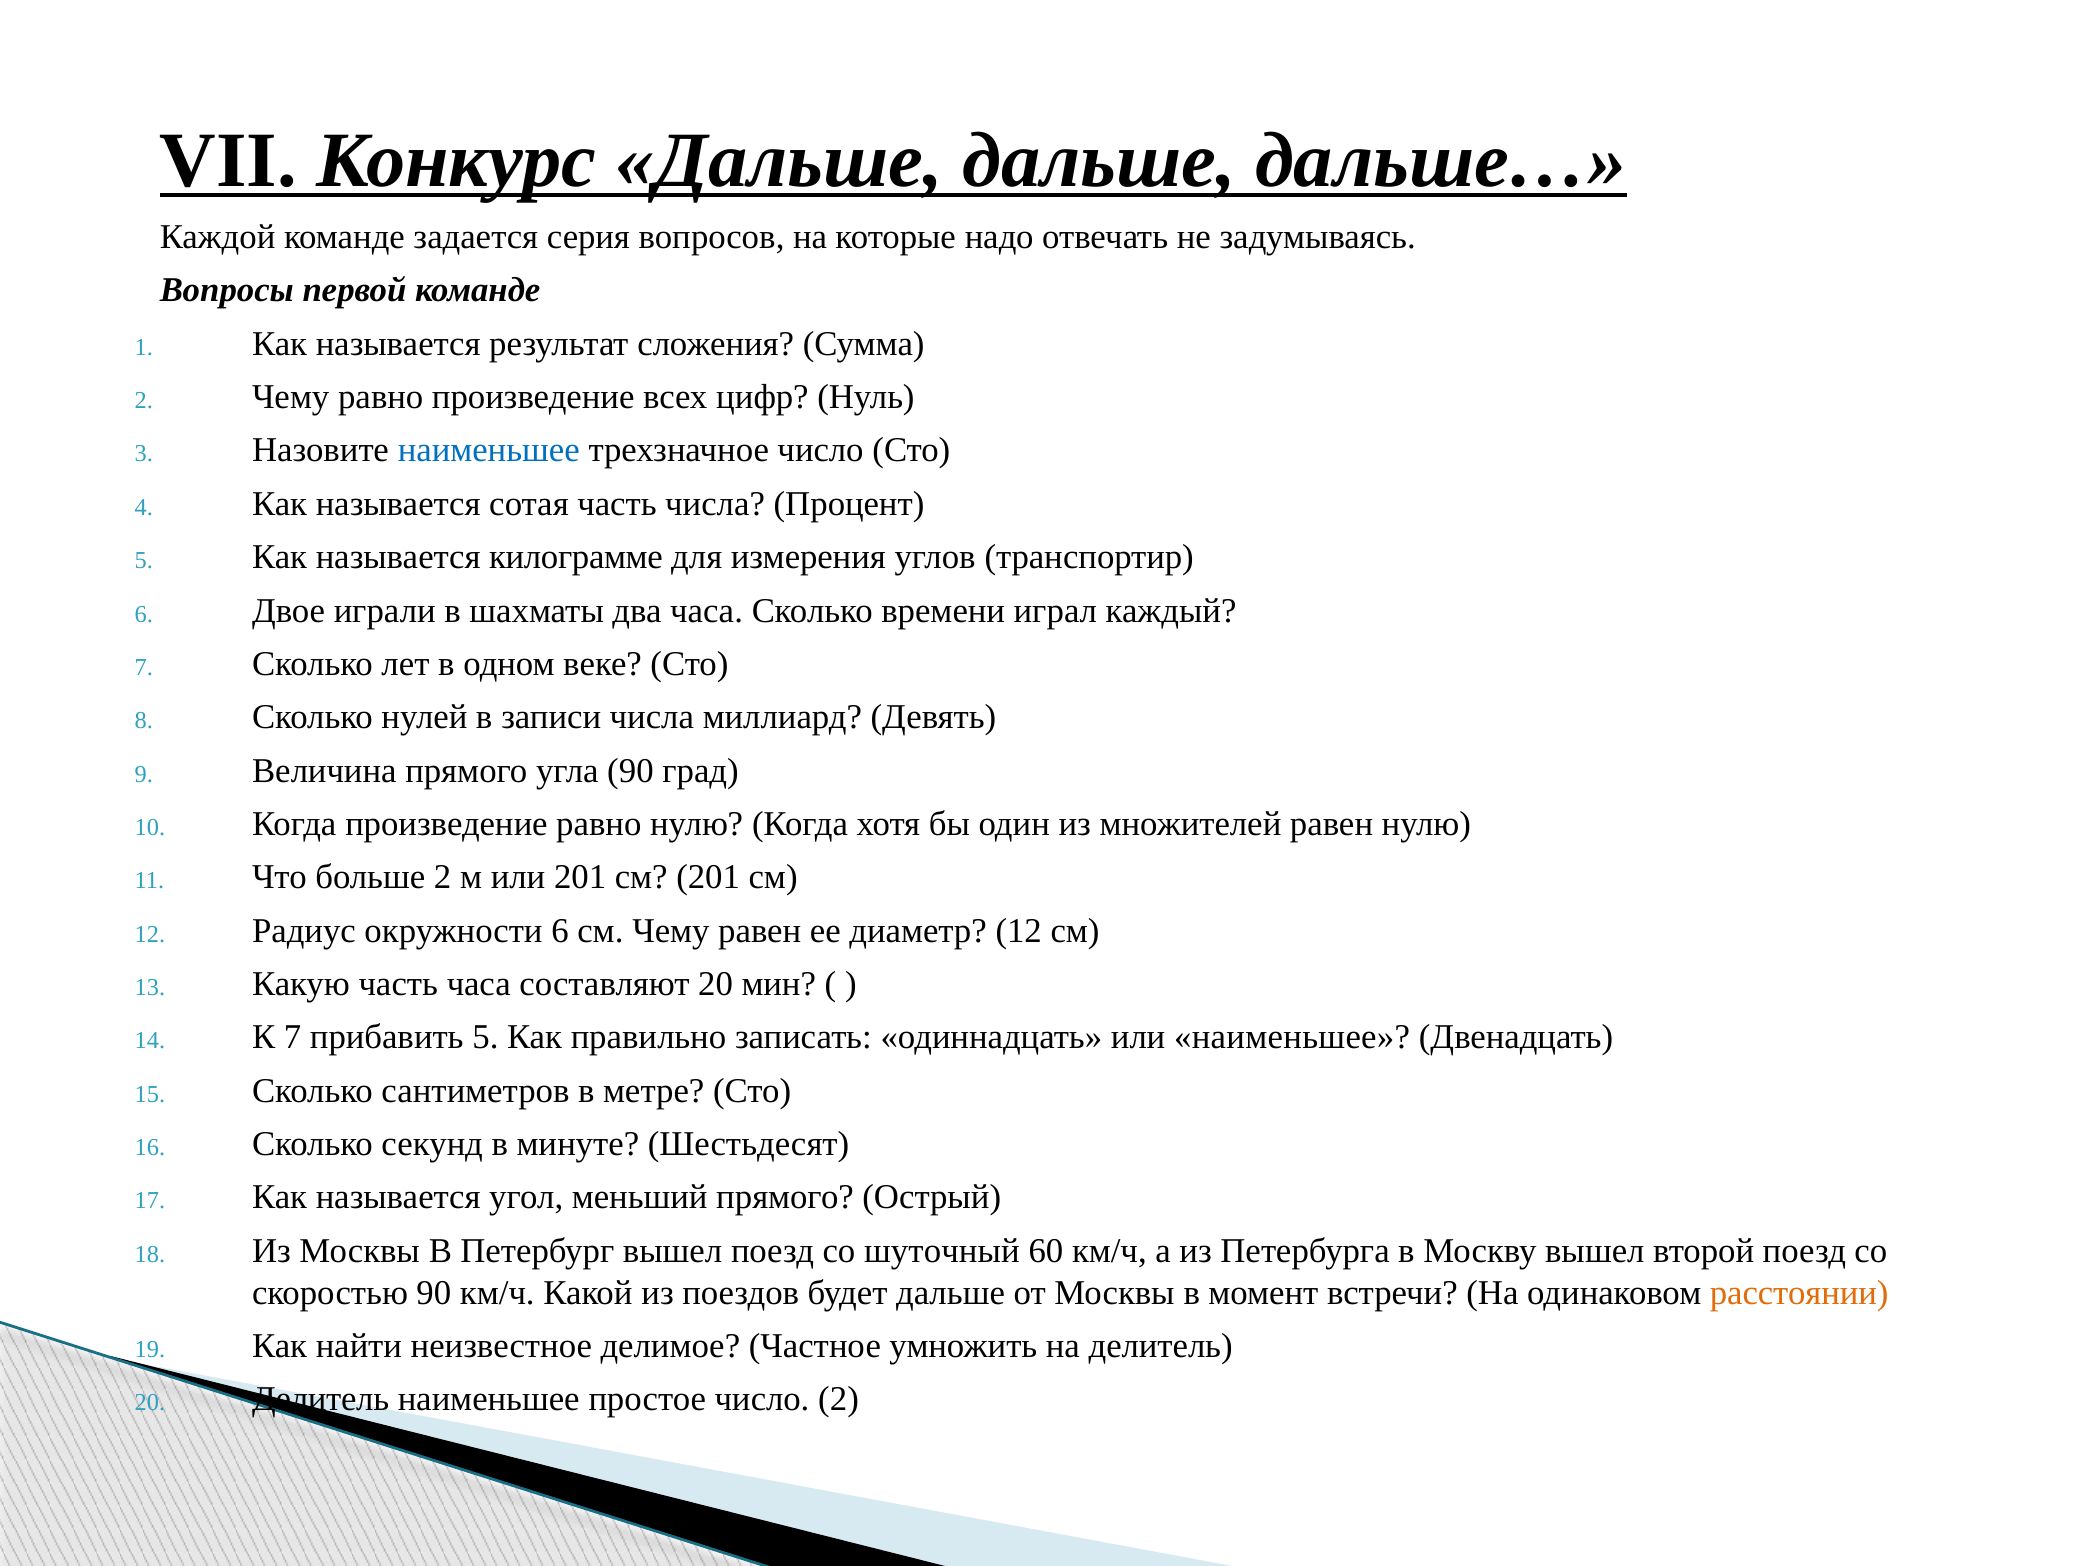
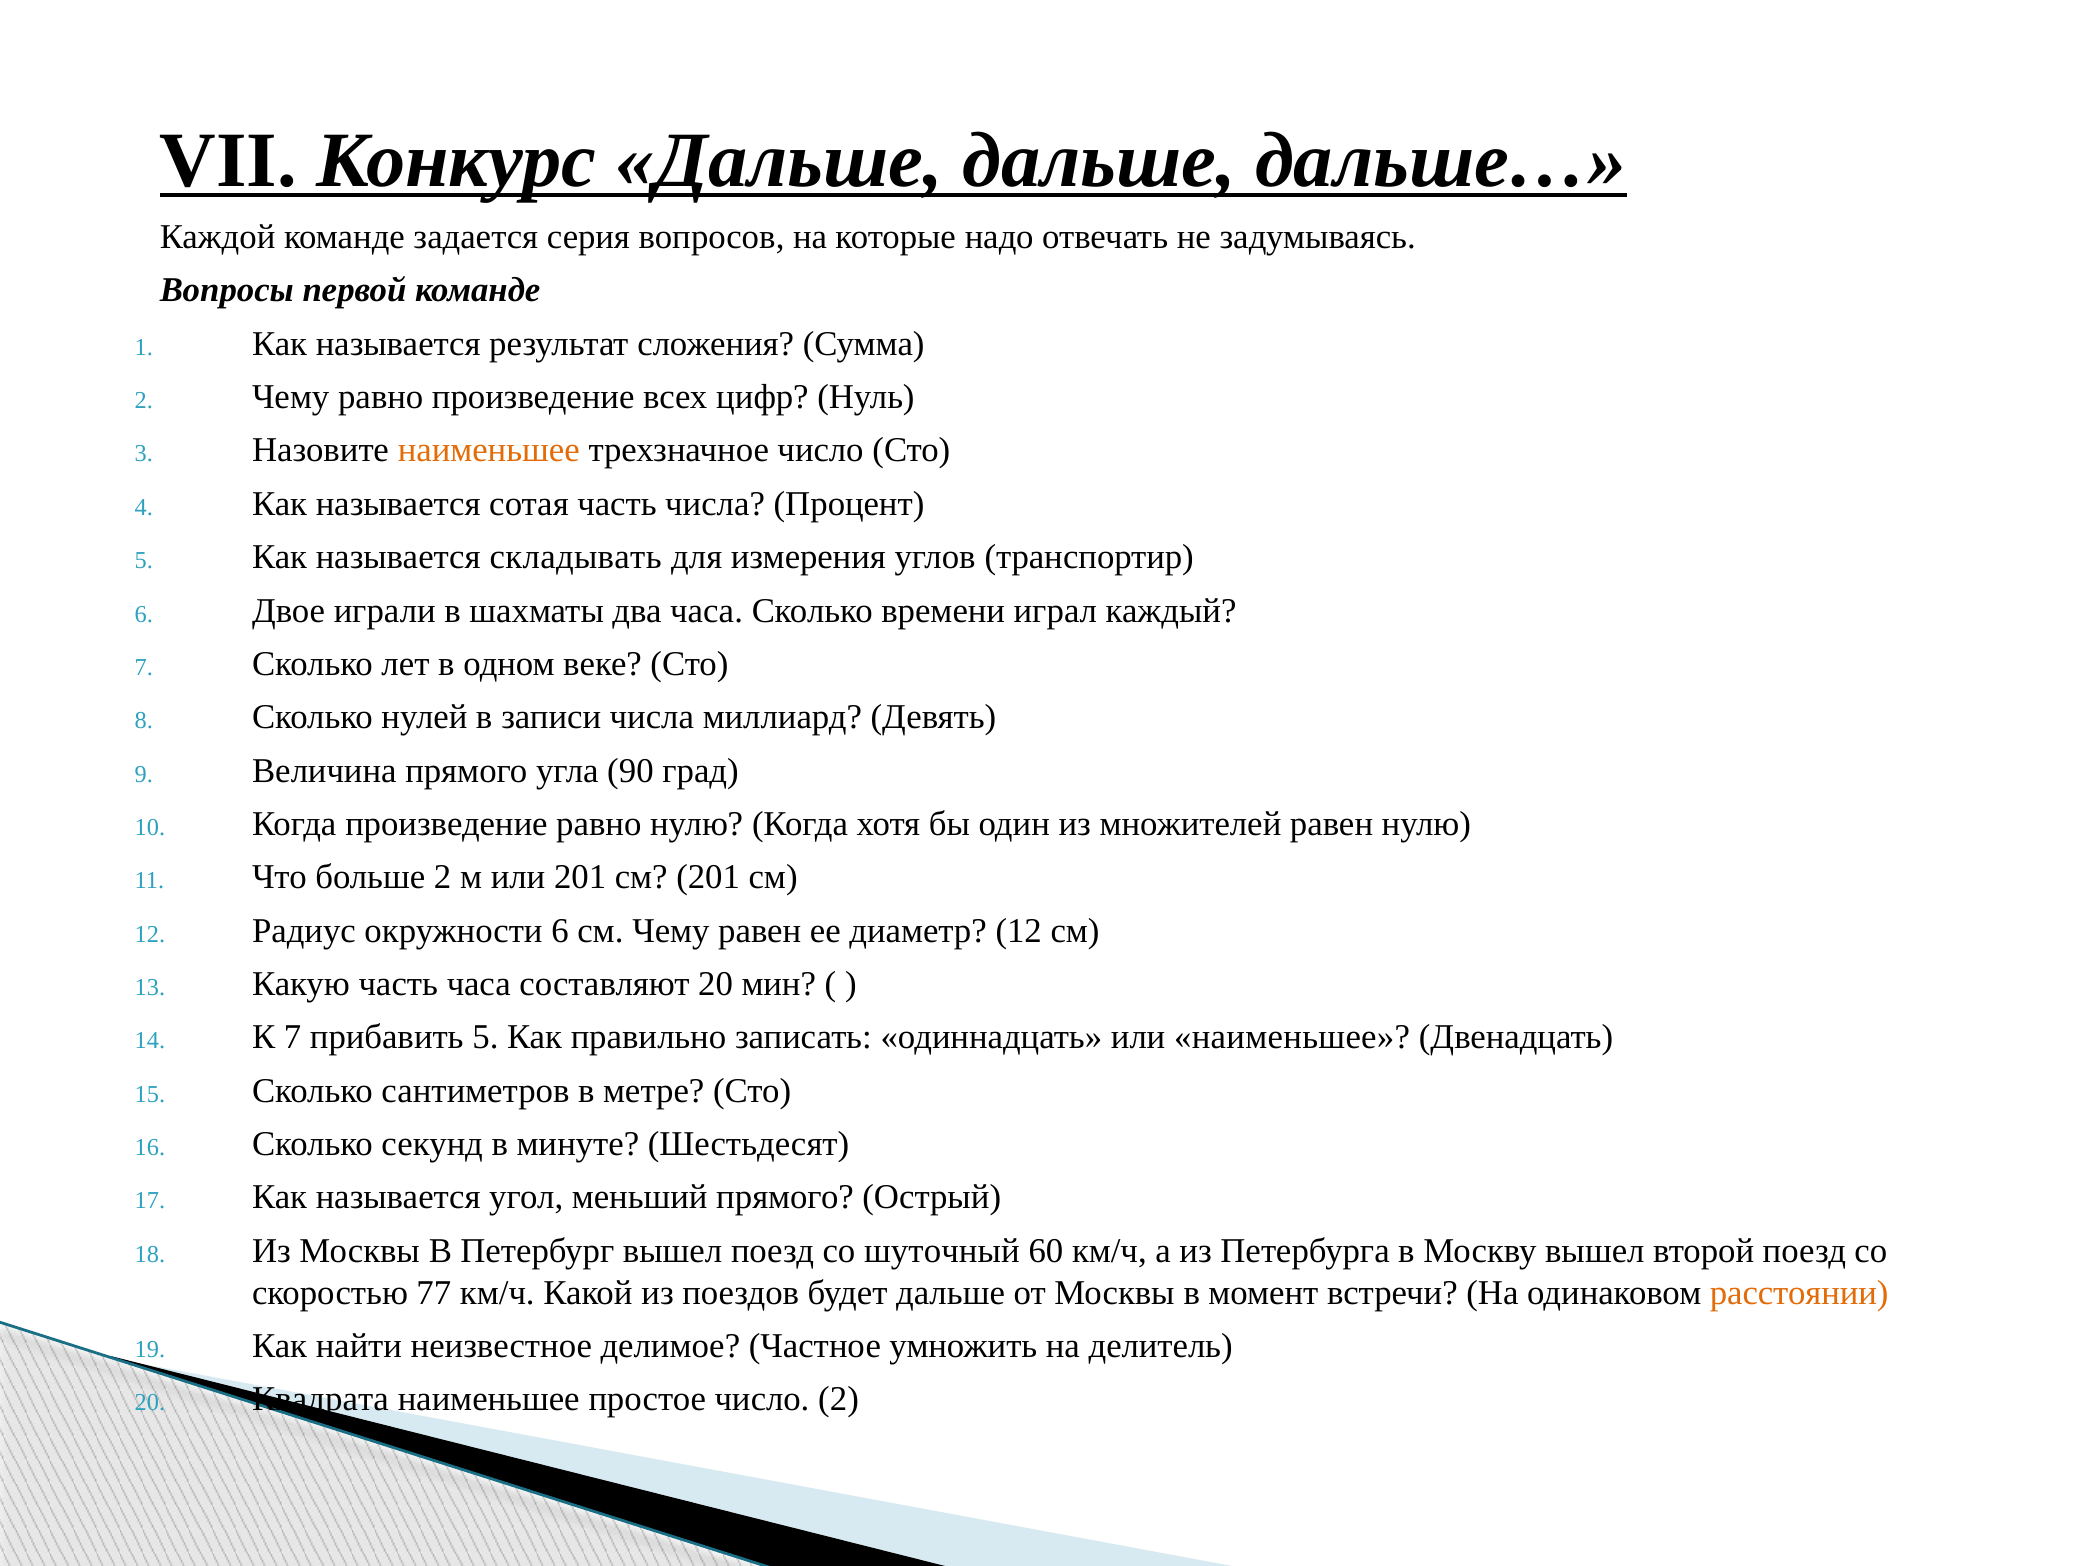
наименьшее at (489, 451) colour: blue -> orange
килограмме: килограмме -> складывать
скоростью 90: 90 -> 77
20 Делитель: Делитель -> Квадрата
